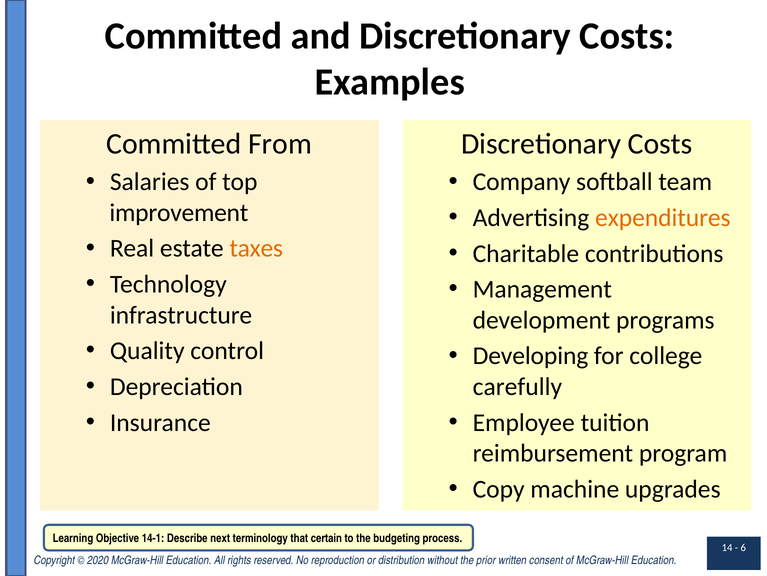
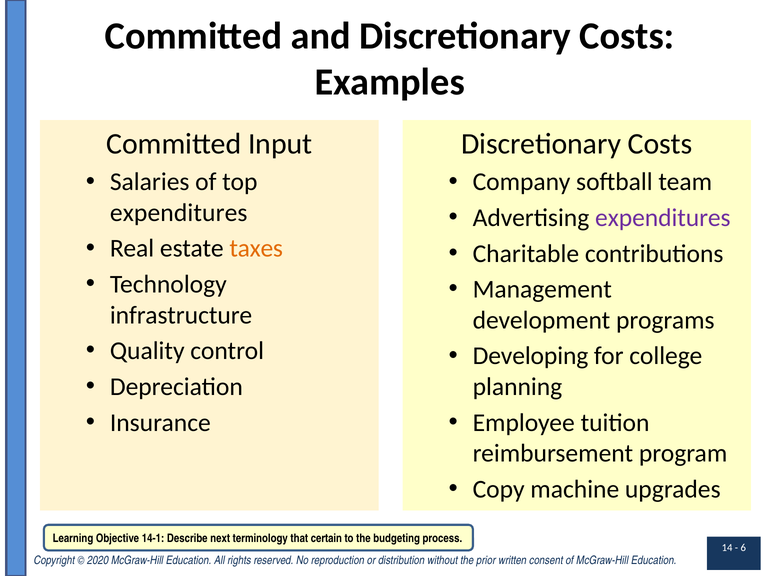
From: From -> Input
improvement at (179, 212): improvement -> expenditures
expenditures at (663, 218) colour: orange -> purple
carefully: carefully -> planning
